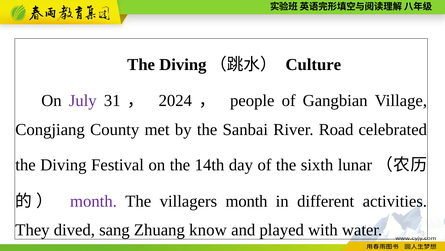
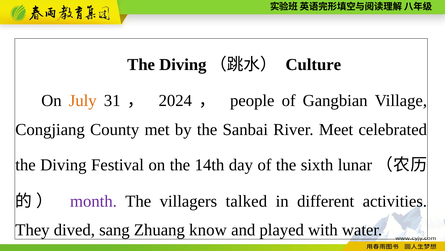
July colour: purple -> orange
Road: Road -> Meet
villagers month: month -> talked
